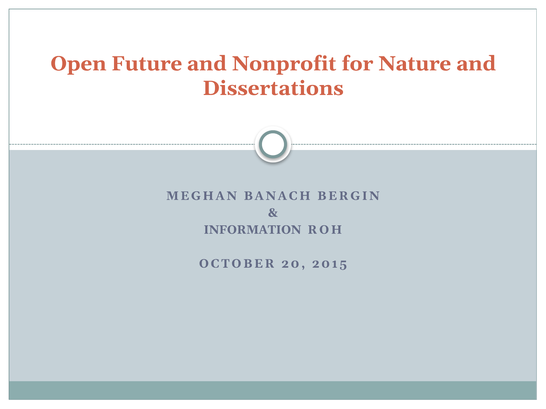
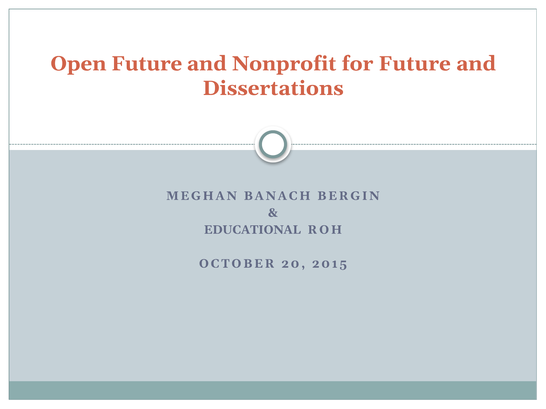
for Nature: Nature -> Future
INFORMATION: INFORMATION -> EDUCATIONAL
